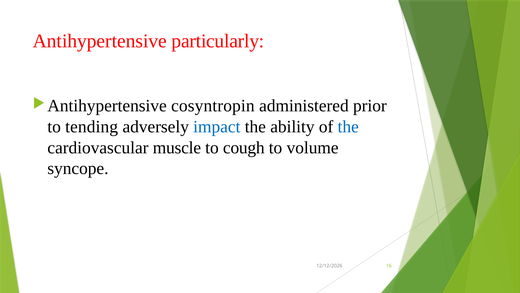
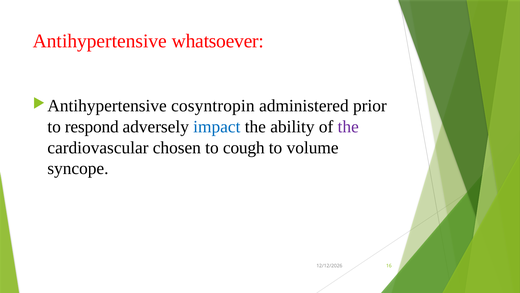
particularly: particularly -> whatsoever
tending: tending -> respond
the at (348, 127) colour: blue -> purple
muscle: muscle -> chosen
